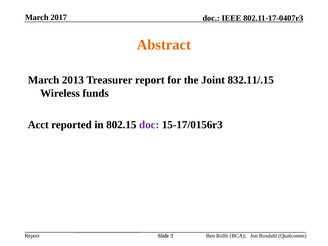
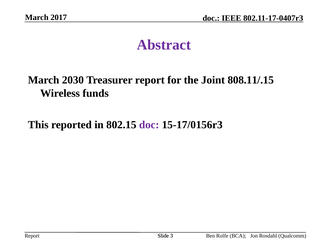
Abstract colour: orange -> purple
2013: 2013 -> 2030
832.11/.15: 832.11/.15 -> 808.11/.15
Acct: Acct -> This
